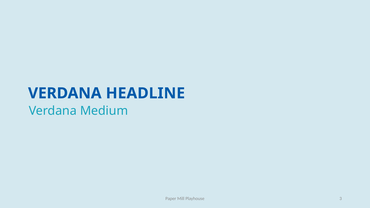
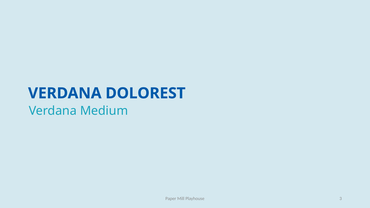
HEADLINE: HEADLINE -> DOLOREST
